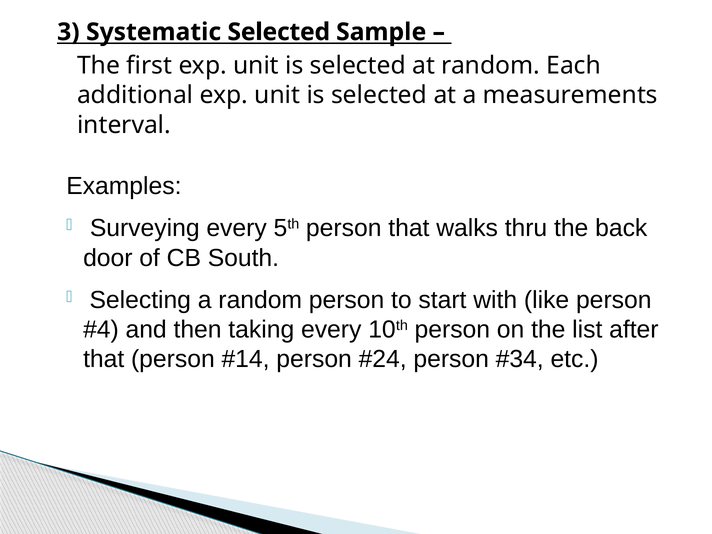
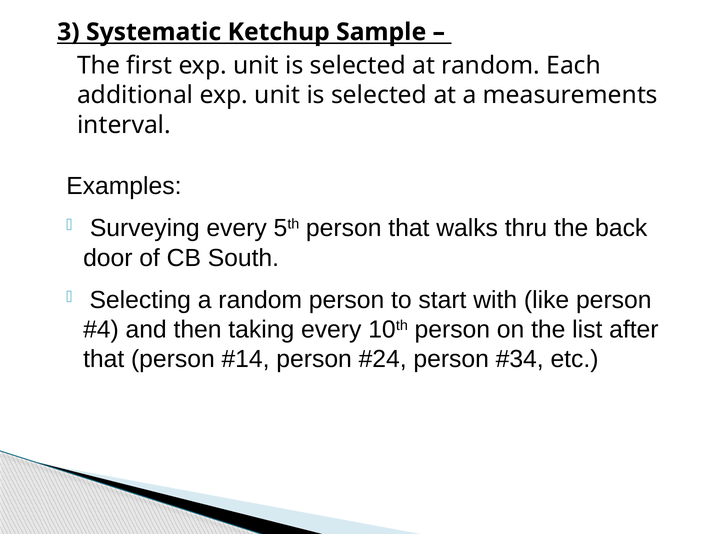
Systematic Selected: Selected -> Ketchup
